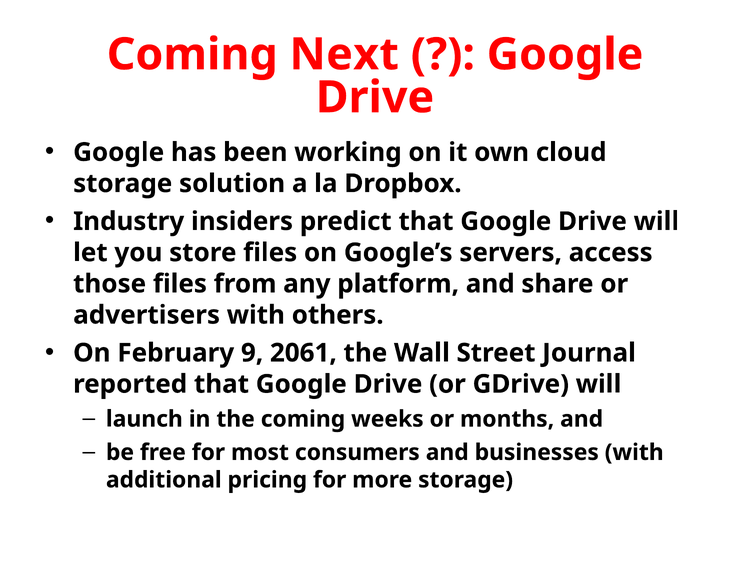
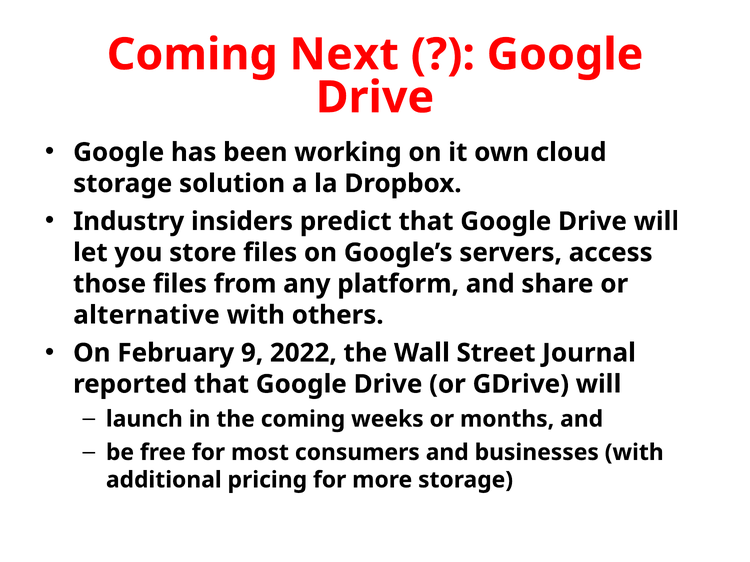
advertisers: advertisers -> alternative
2061: 2061 -> 2022
